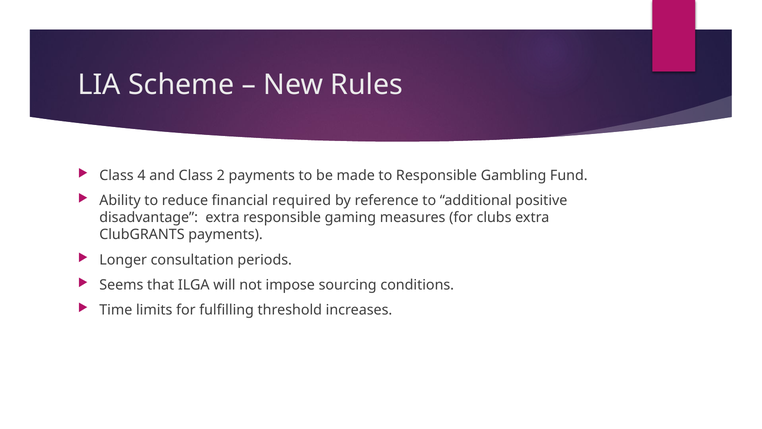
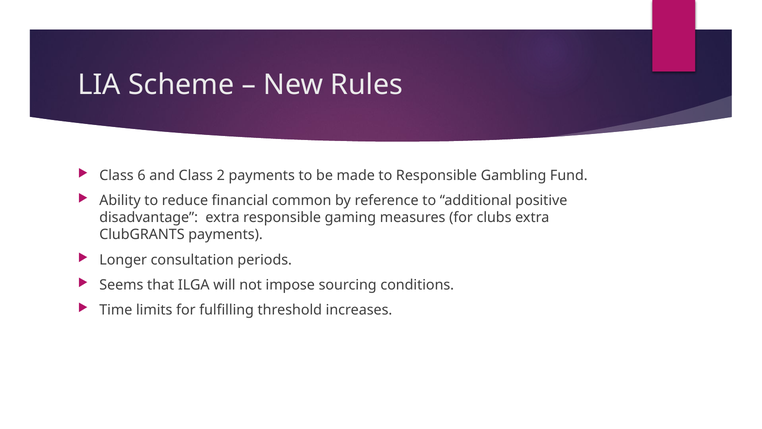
4: 4 -> 6
required: required -> common
